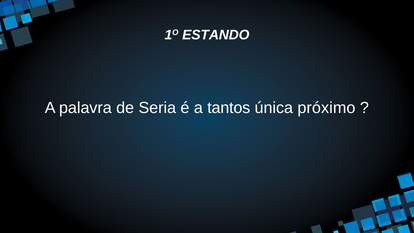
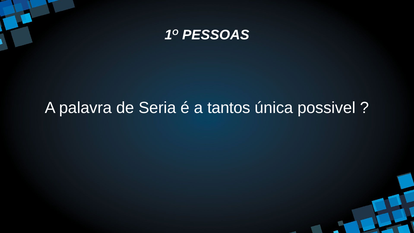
ESTANDO: ESTANDO -> PESSOAS
próximo: próximo -> possivel
